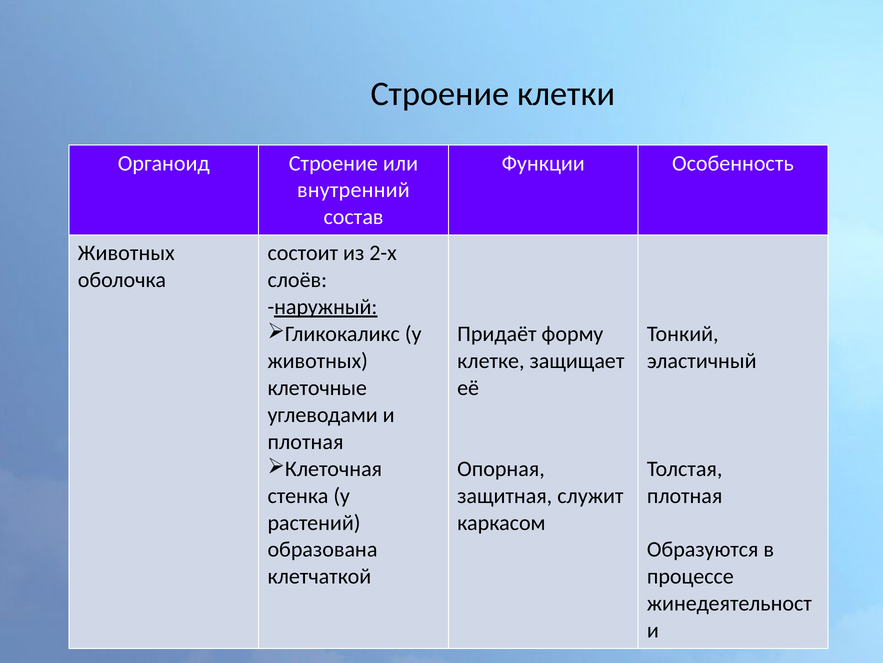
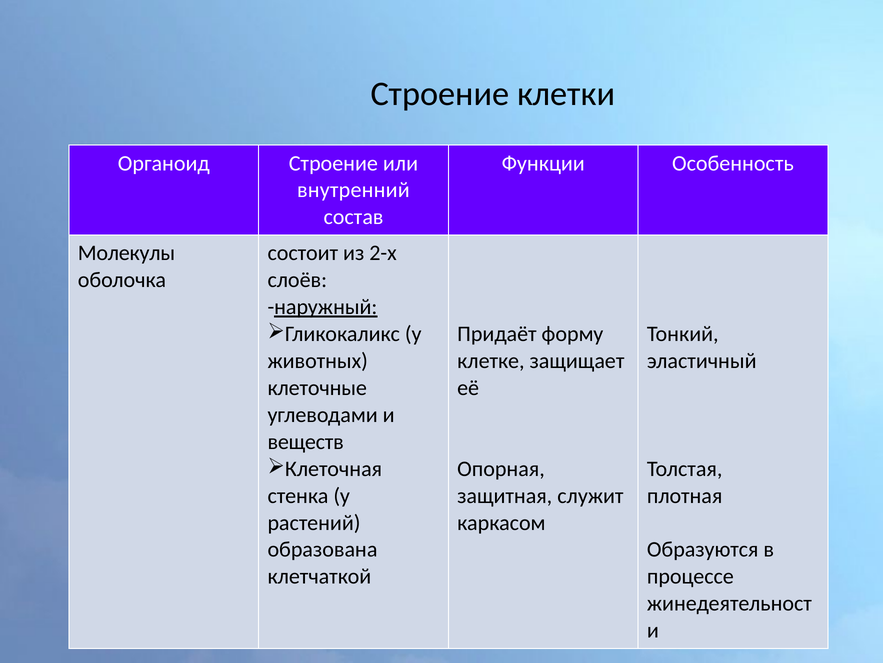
Животных at (126, 253): Животных -> Молекулы
плотная at (306, 441): плотная -> веществ
